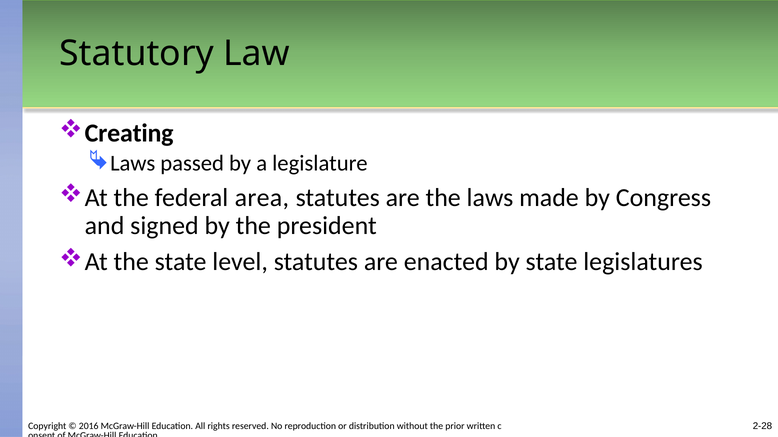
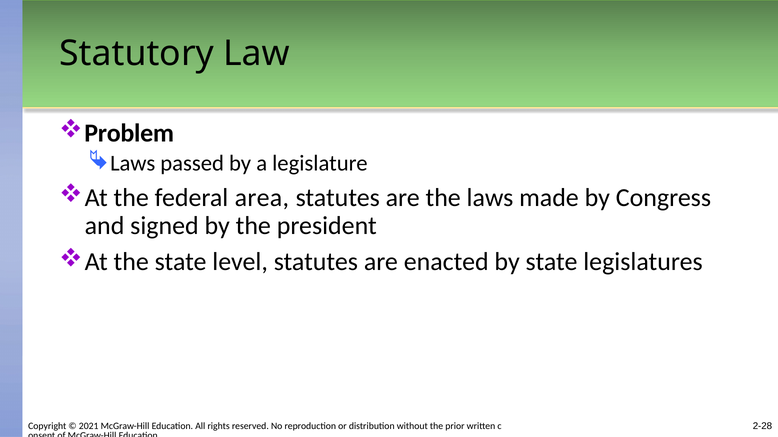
Creating: Creating -> Problem
2016: 2016 -> 2021
